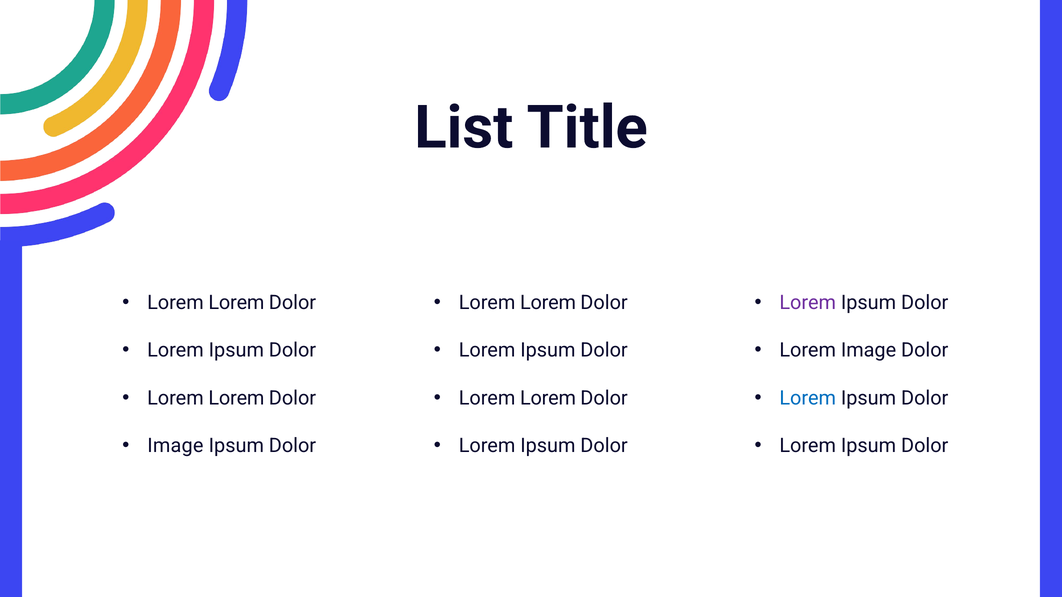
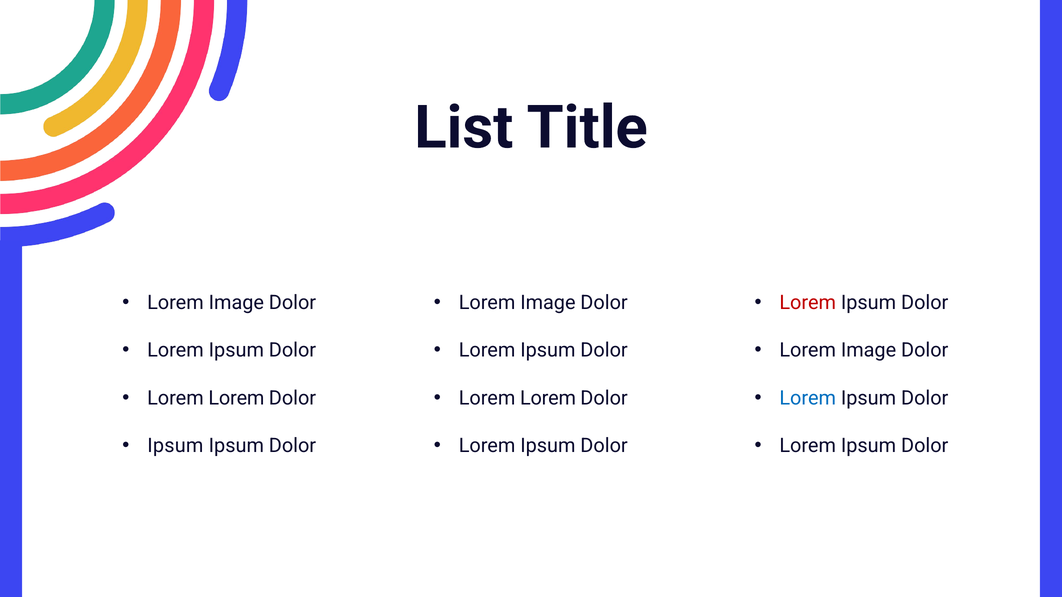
Lorem at (236, 303): Lorem -> Image
Lorem at (548, 303): Lorem -> Image
Lorem at (808, 303) colour: purple -> red
Image at (175, 446): Image -> Ipsum
